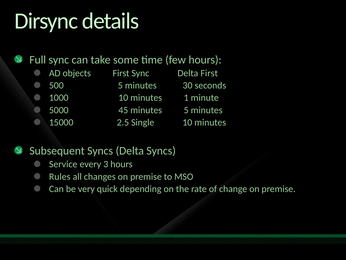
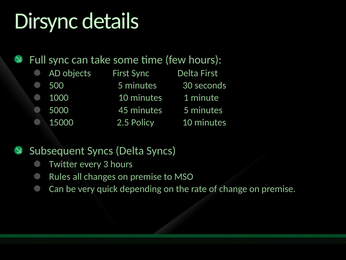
Single: Single -> Policy
Service: Service -> Twitter
